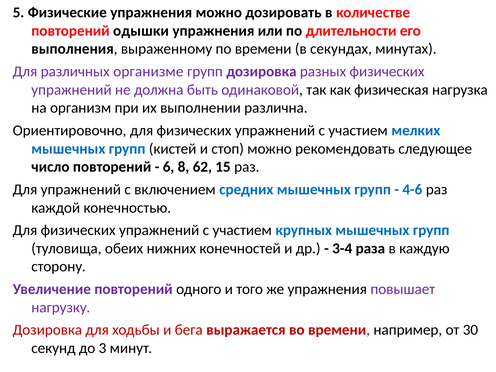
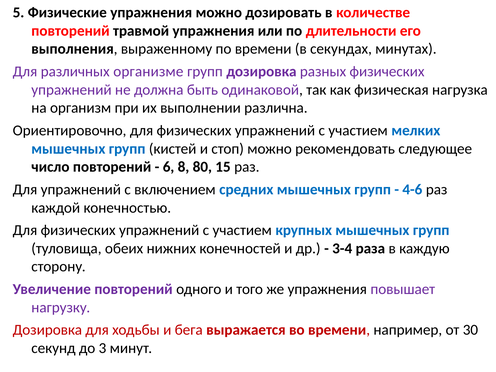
одышки: одышки -> травмой
62: 62 -> 80
